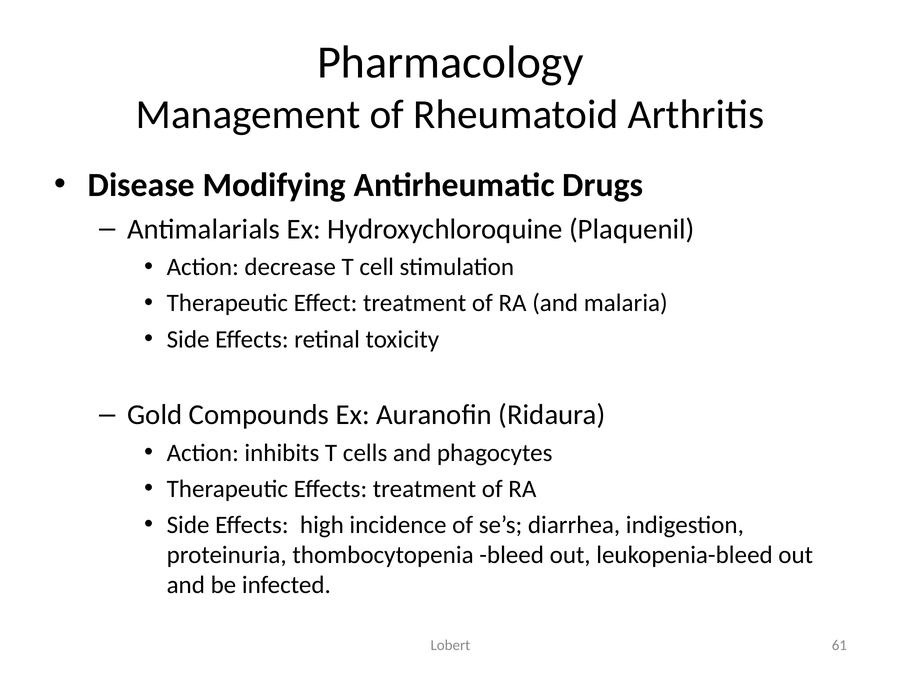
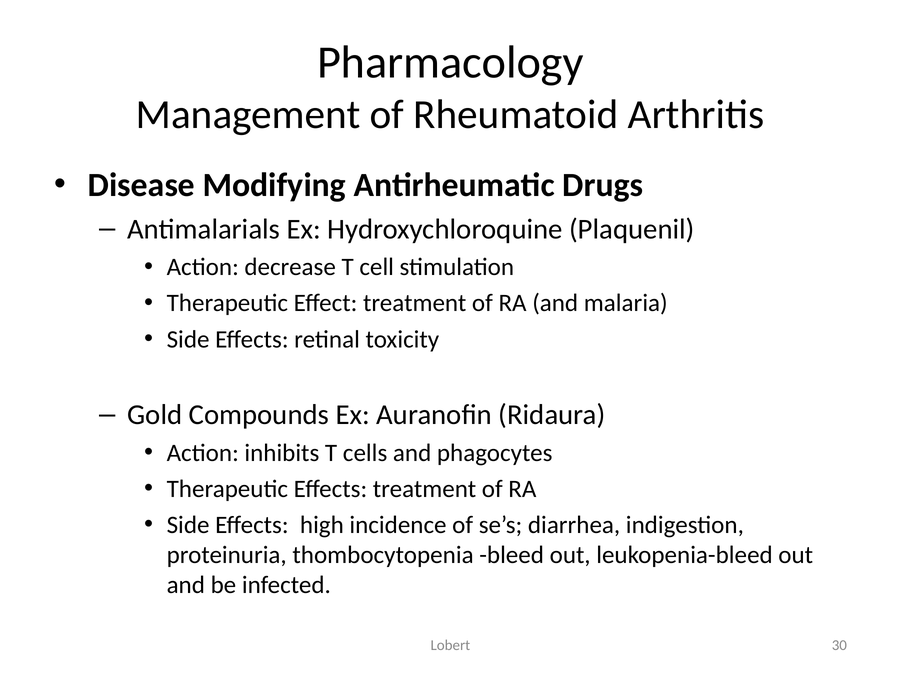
61: 61 -> 30
